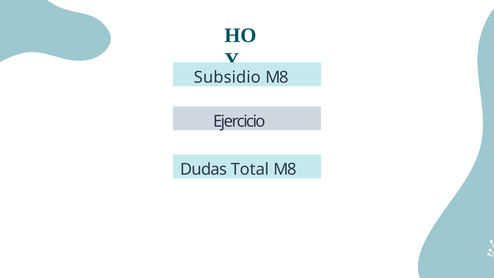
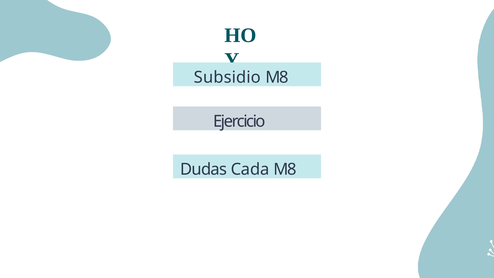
Total: Total -> Cada
